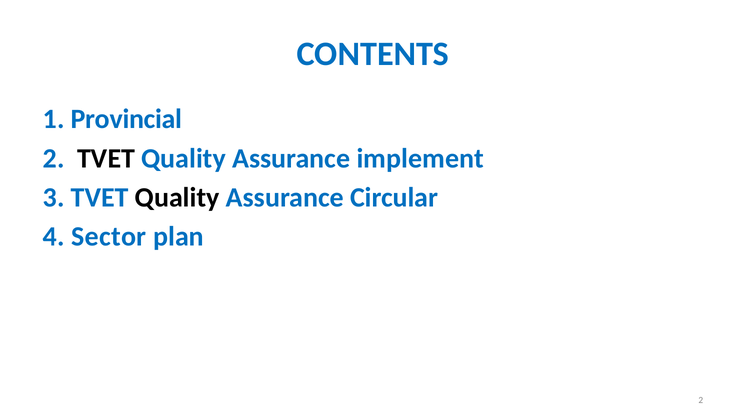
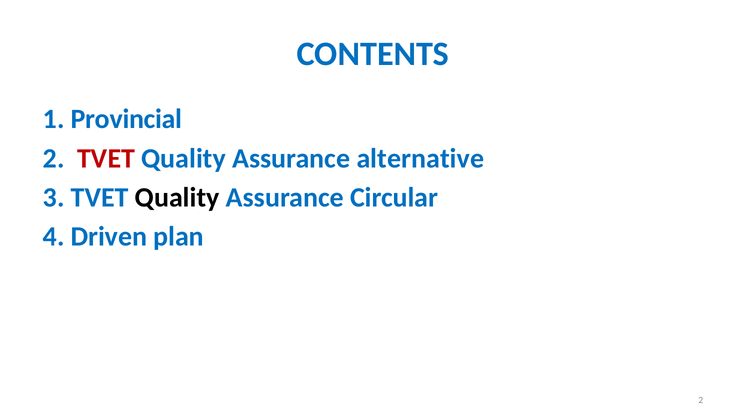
TVET at (106, 159) colour: black -> red
implement: implement -> alternative
Sector: Sector -> Driven
